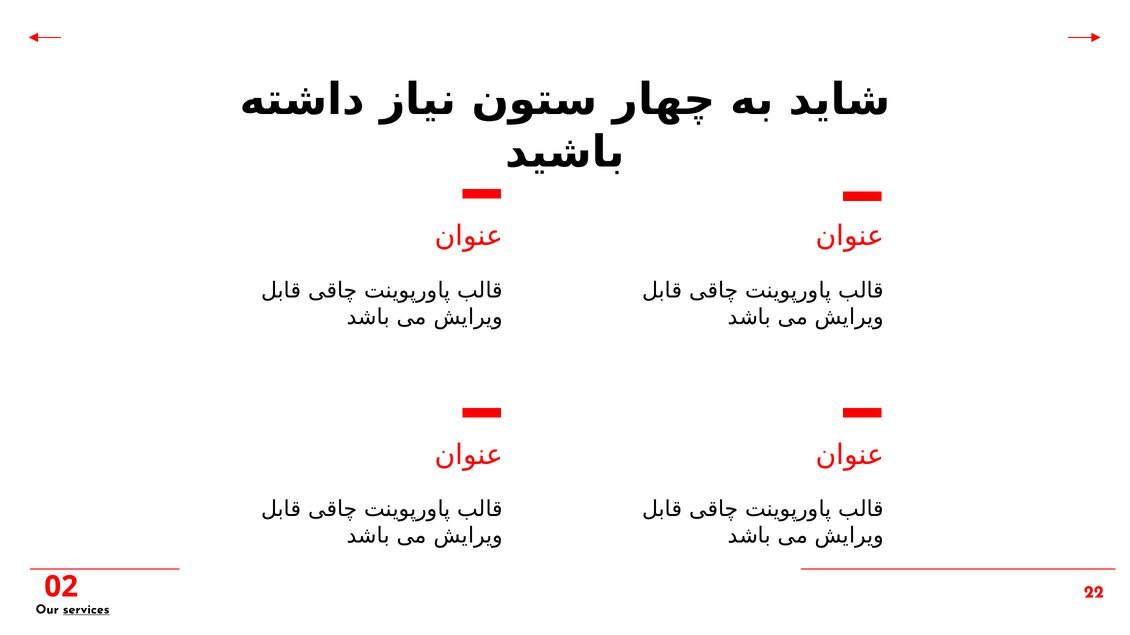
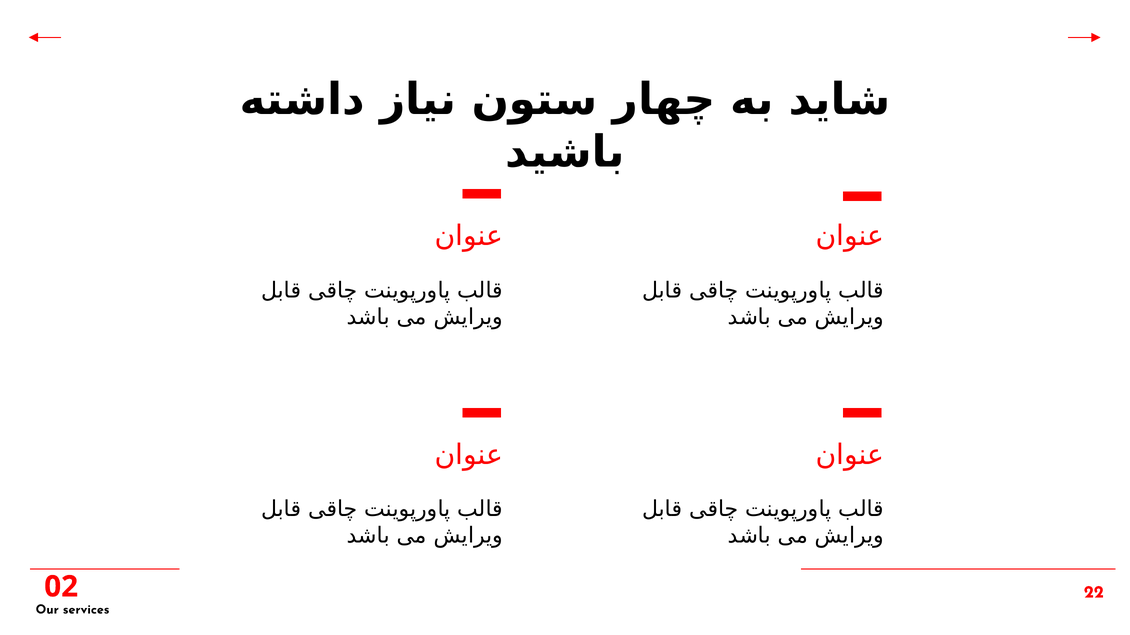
services underline: present -> none
